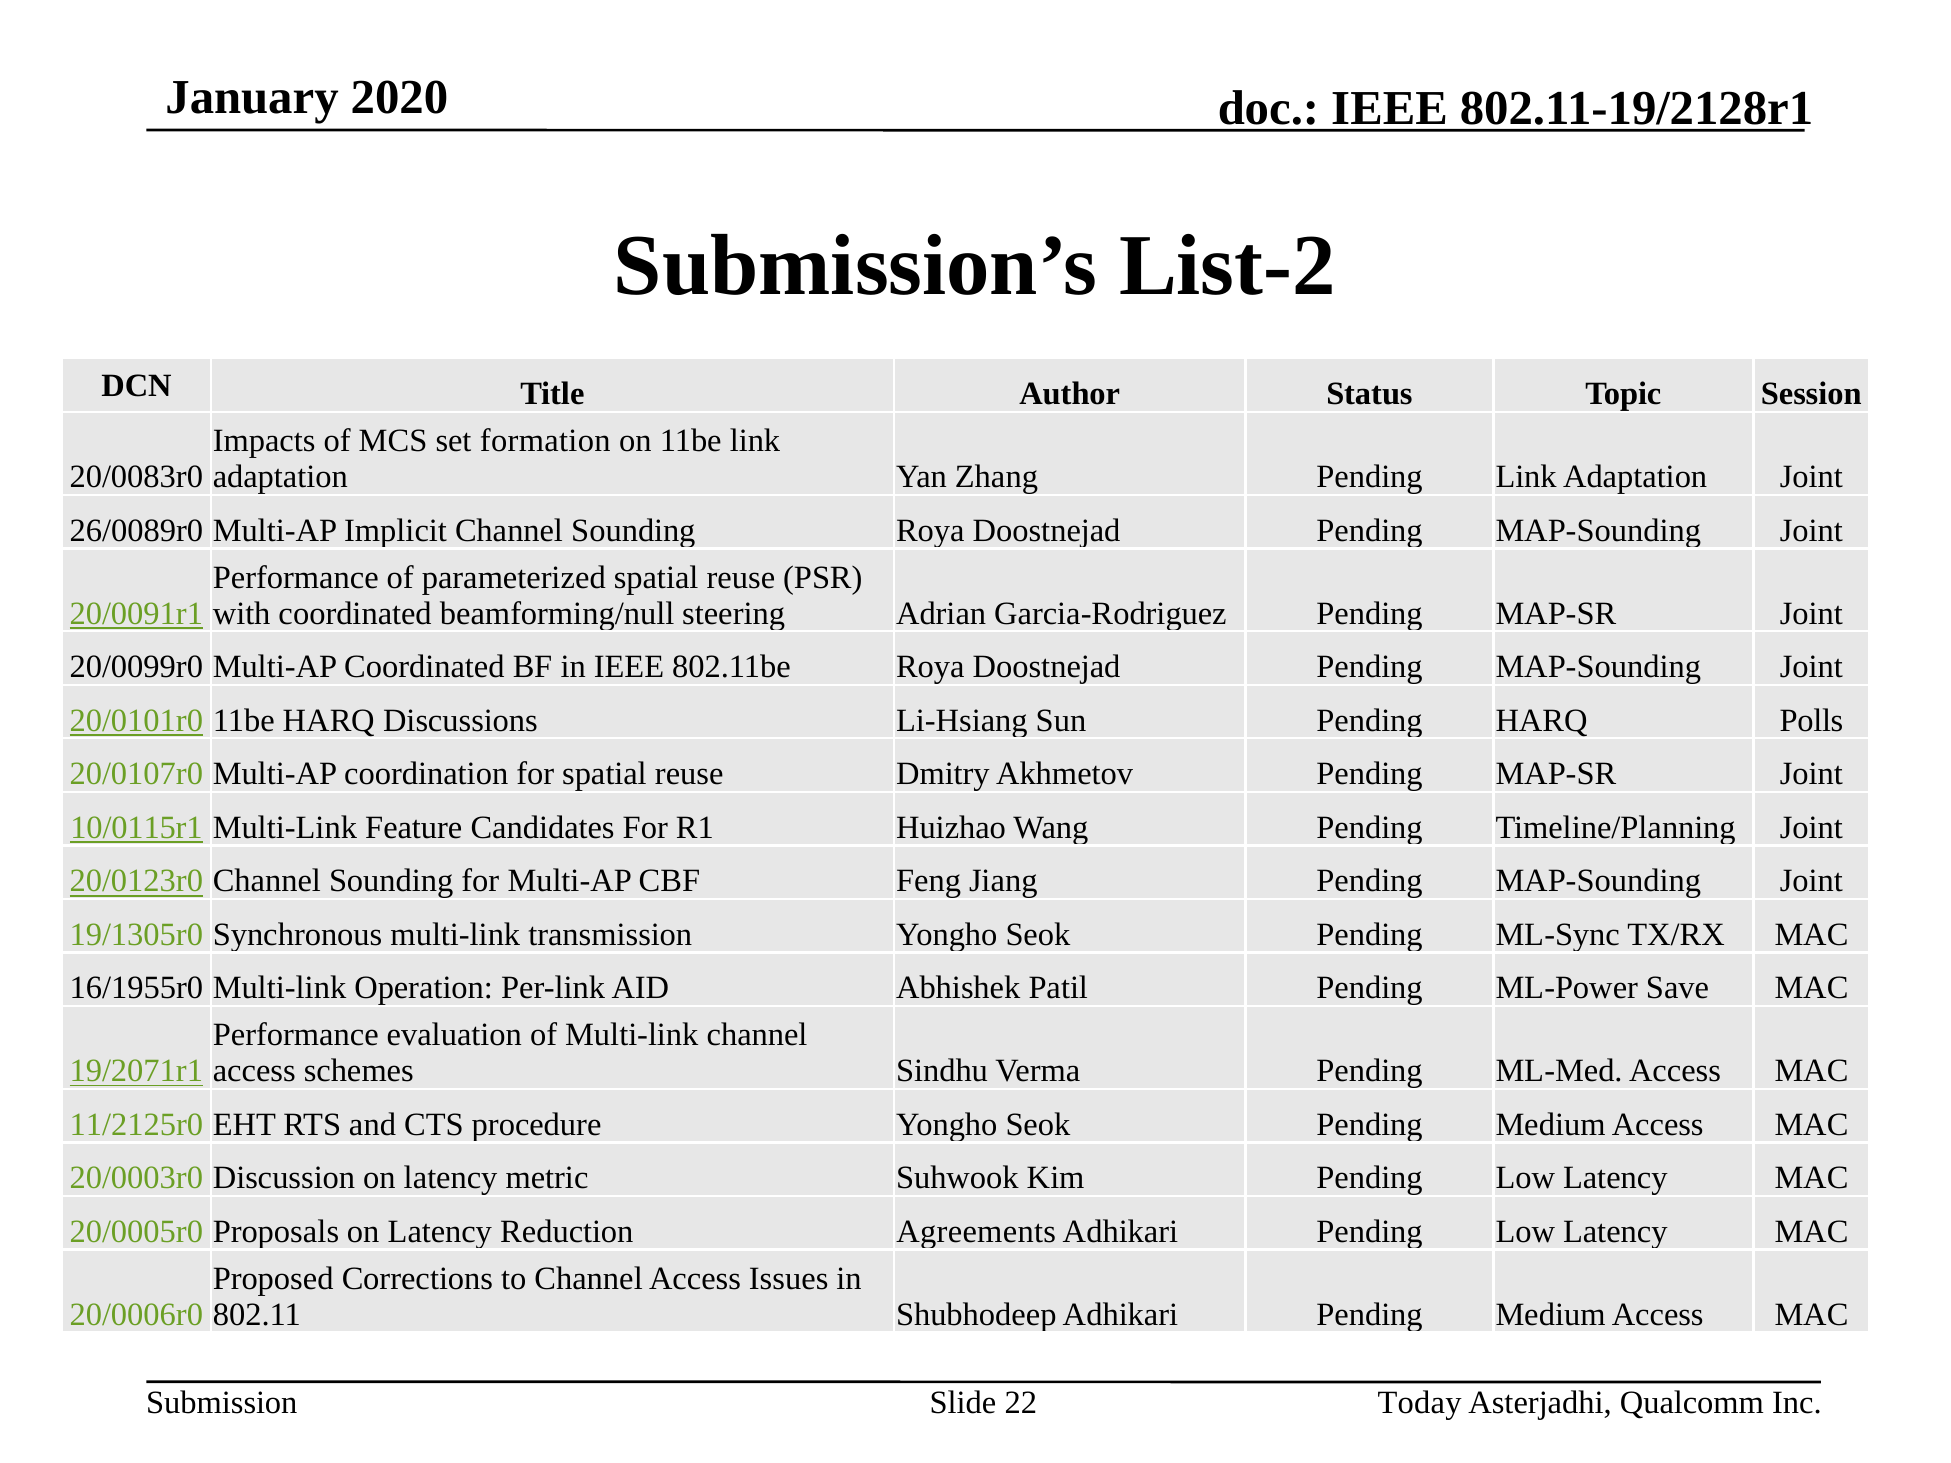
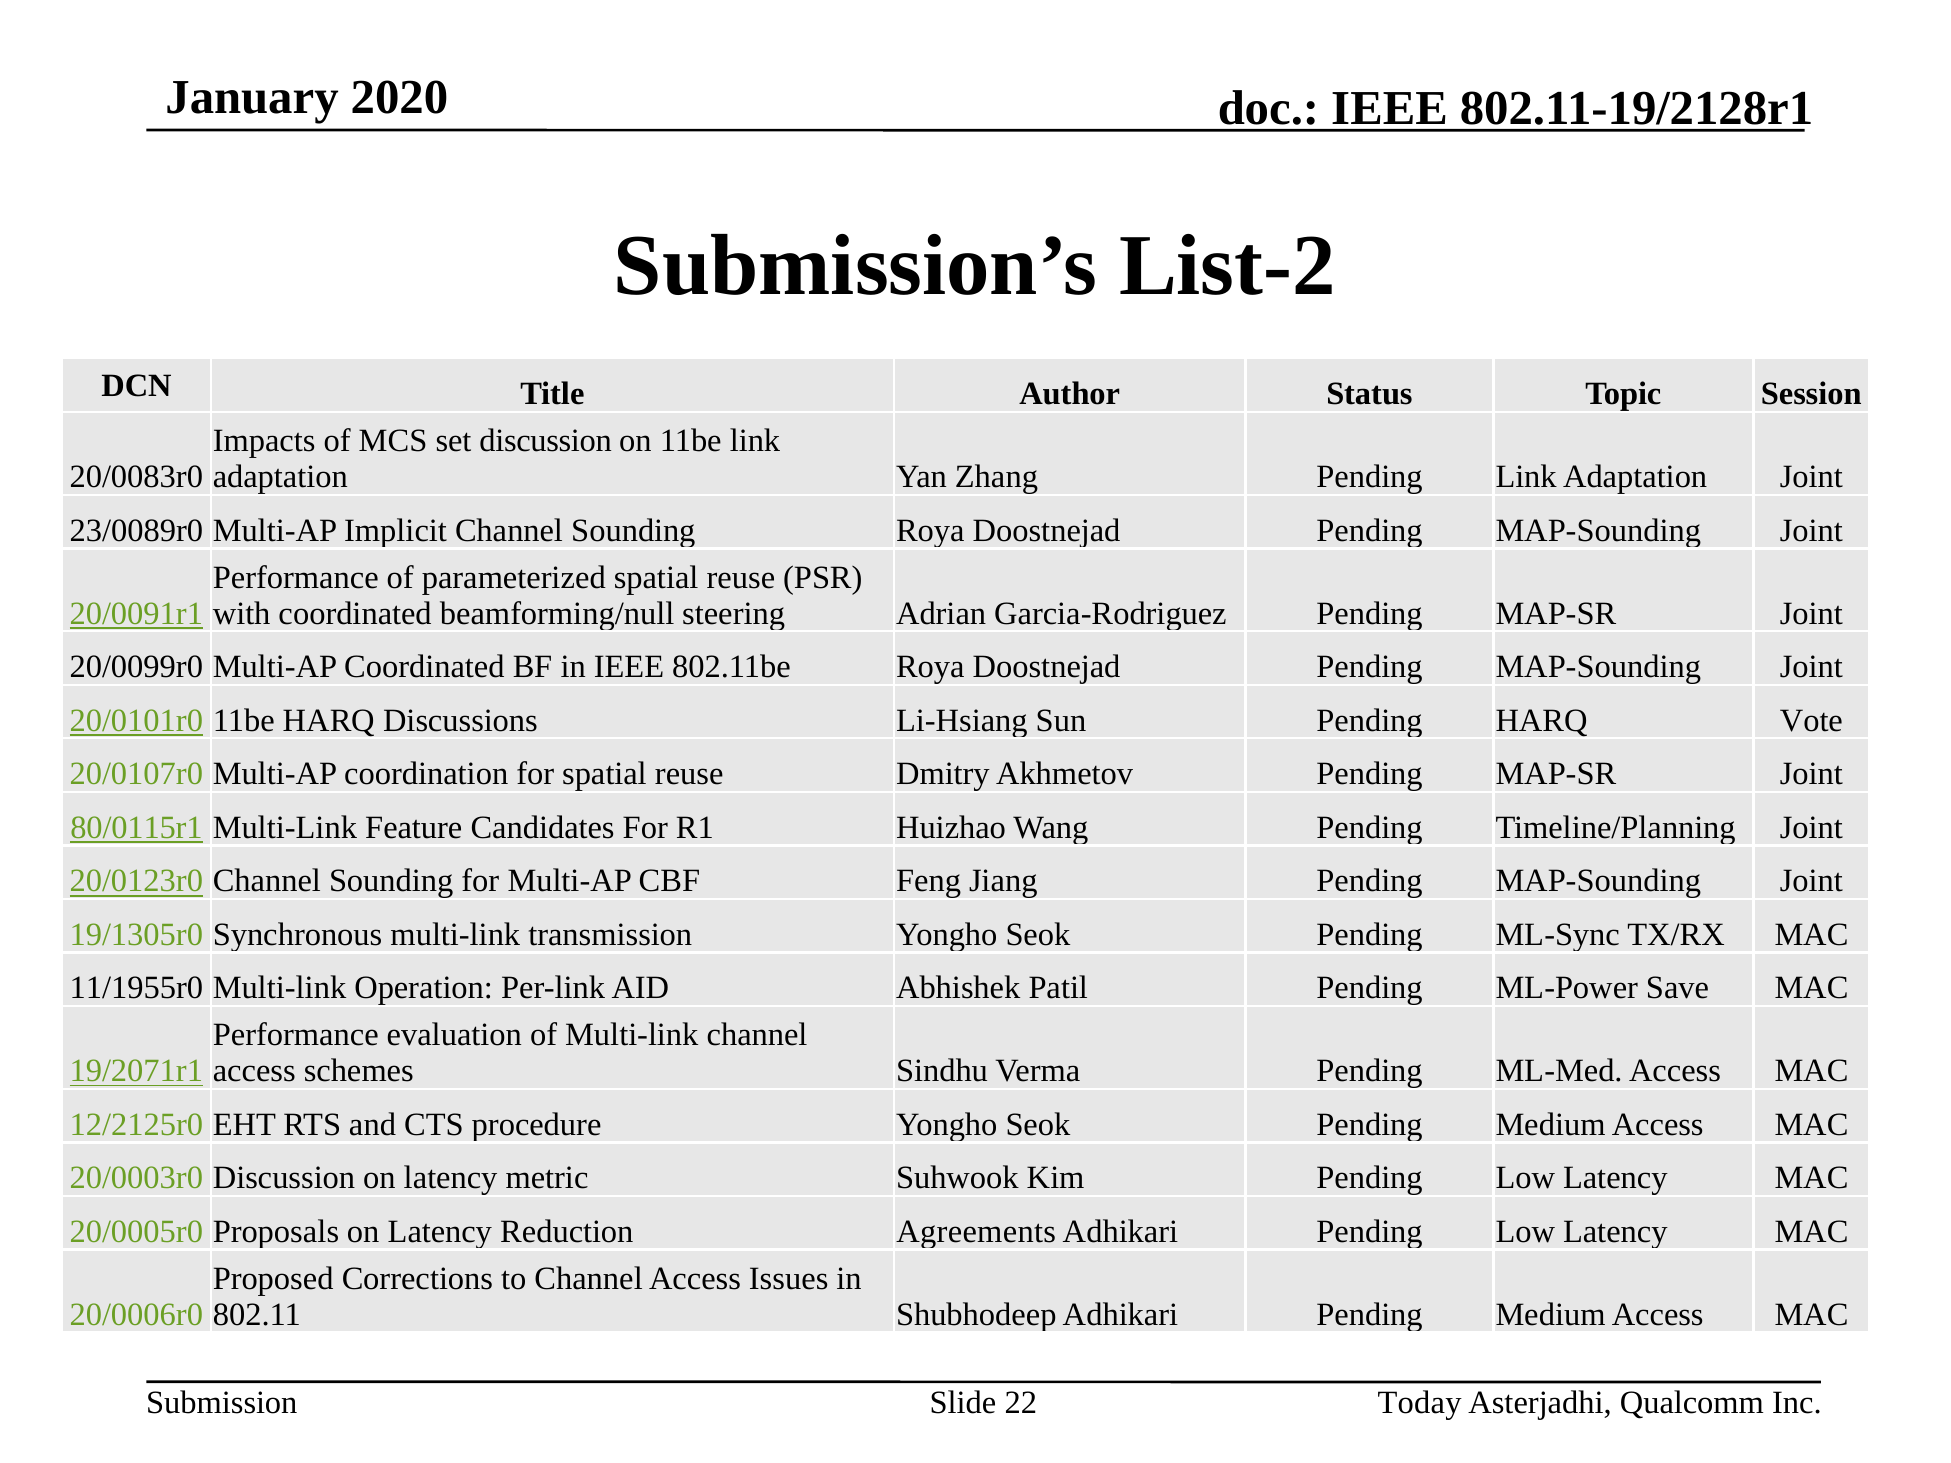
set formation: formation -> discussion
26/0089r0: 26/0089r0 -> 23/0089r0
Polls: Polls -> Vote
10/0115r1: 10/0115r1 -> 80/0115r1
16/1955r0: 16/1955r0 -> 11/1955r0
11/2125r0: 11/2125r0 -> 12/2125r0
